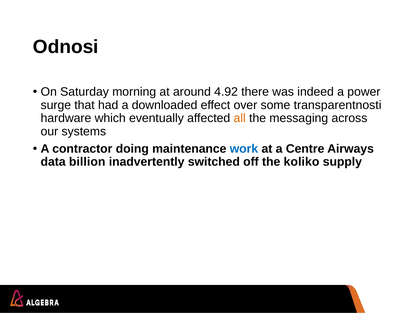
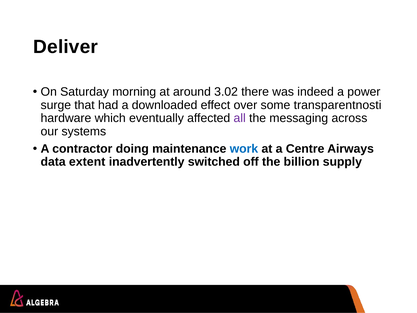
Odnosi: Odnosi -> Deliver
4.92: 4.92 -> 3.02
all colour: orange -> purple
billion: billion -> extent
koliko: koliko -> billion
